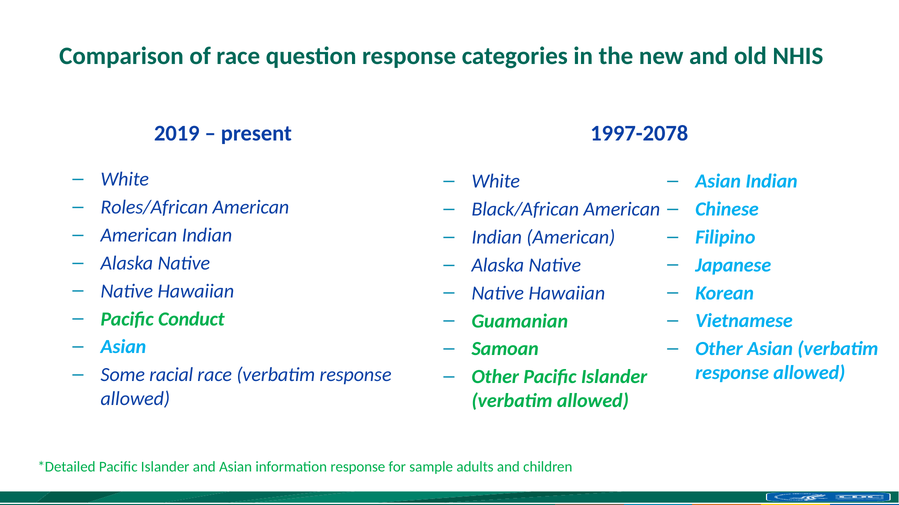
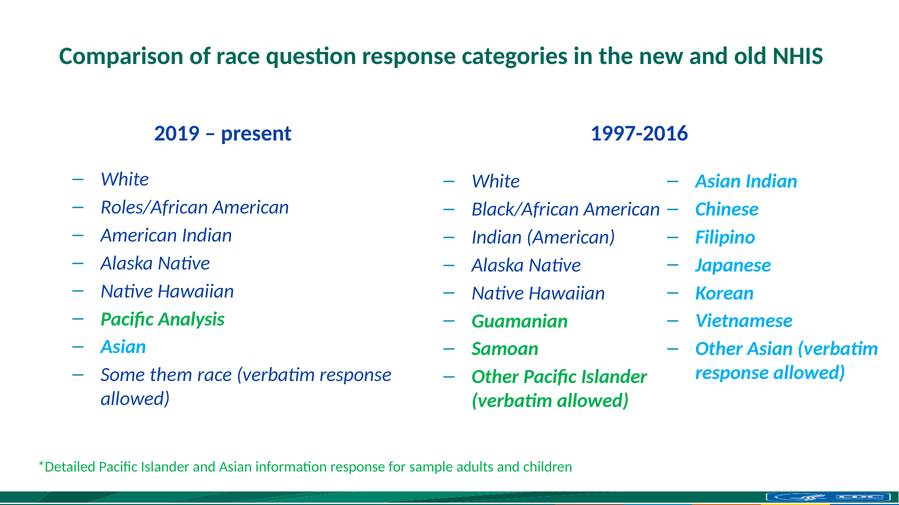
1997-2078: 1997-2078 -> 1997-2016
Conduct: Conduct -> Analysis
racial: racial -> them
